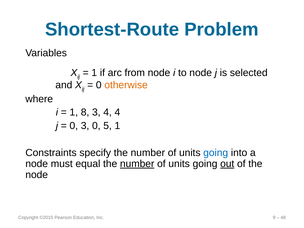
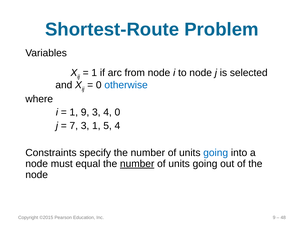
otherwise colour: orange -> blue
1 8: 8 -> 9
4 4: 4 -> 0
0 at (74, 126): 0 -> 7
3 0: 0 -> 1
5 1: 1 -> 4
out underline: present -> none
